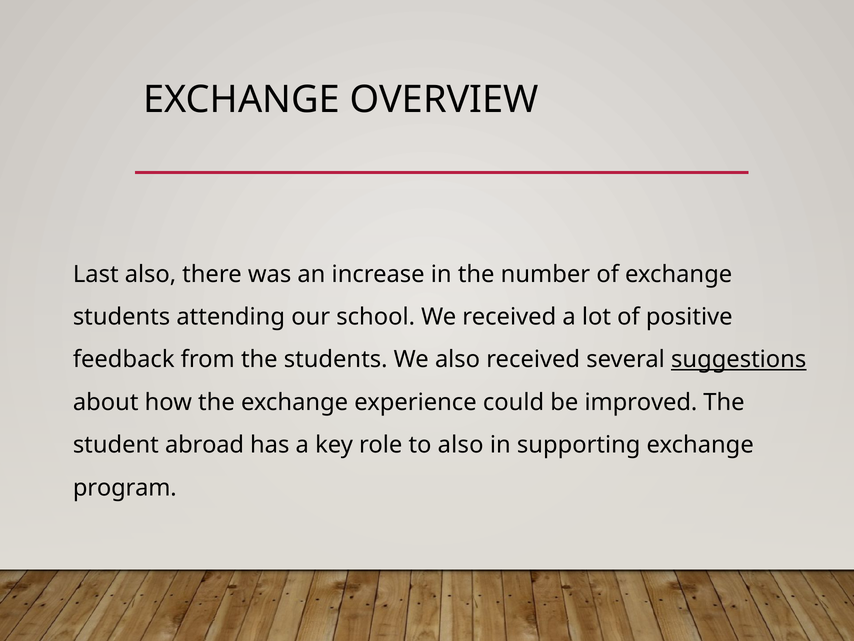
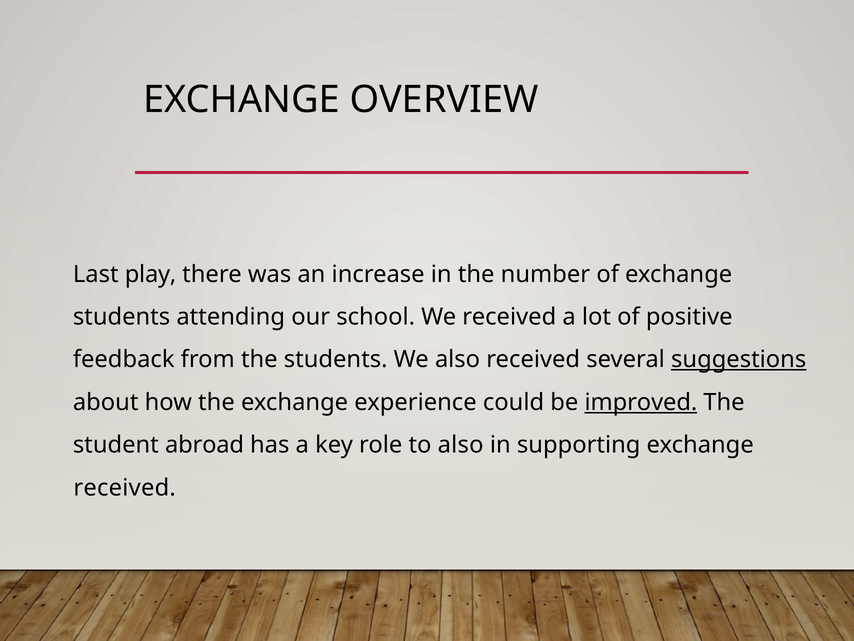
Last also: also -> play
improved underline: none -> present
program at (125, 487): program -> received
